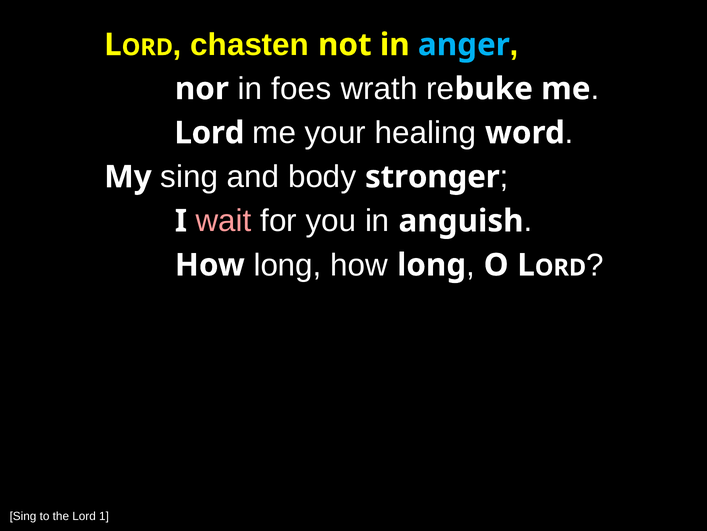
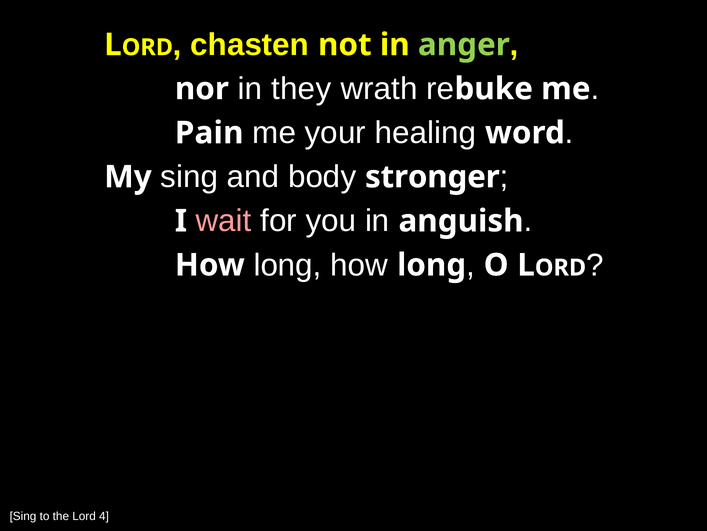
anger colour: light blue -> light green
foes: foes -> they
Lord at (209, 133): Lord -> Pain
1: 1 -> 4
